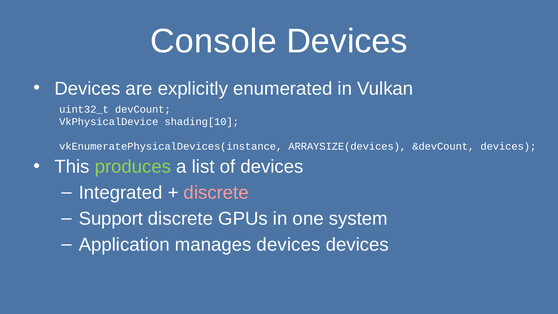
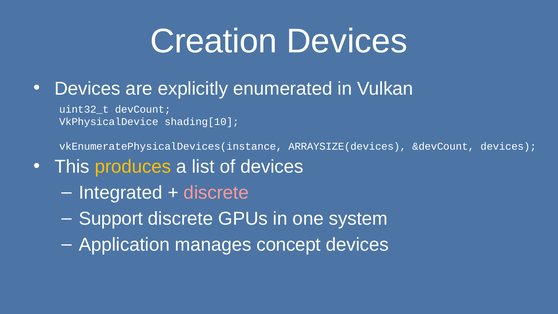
Console: Console -> Creation
produces colour: light green -> yellow
manages devices: devices -> concept
